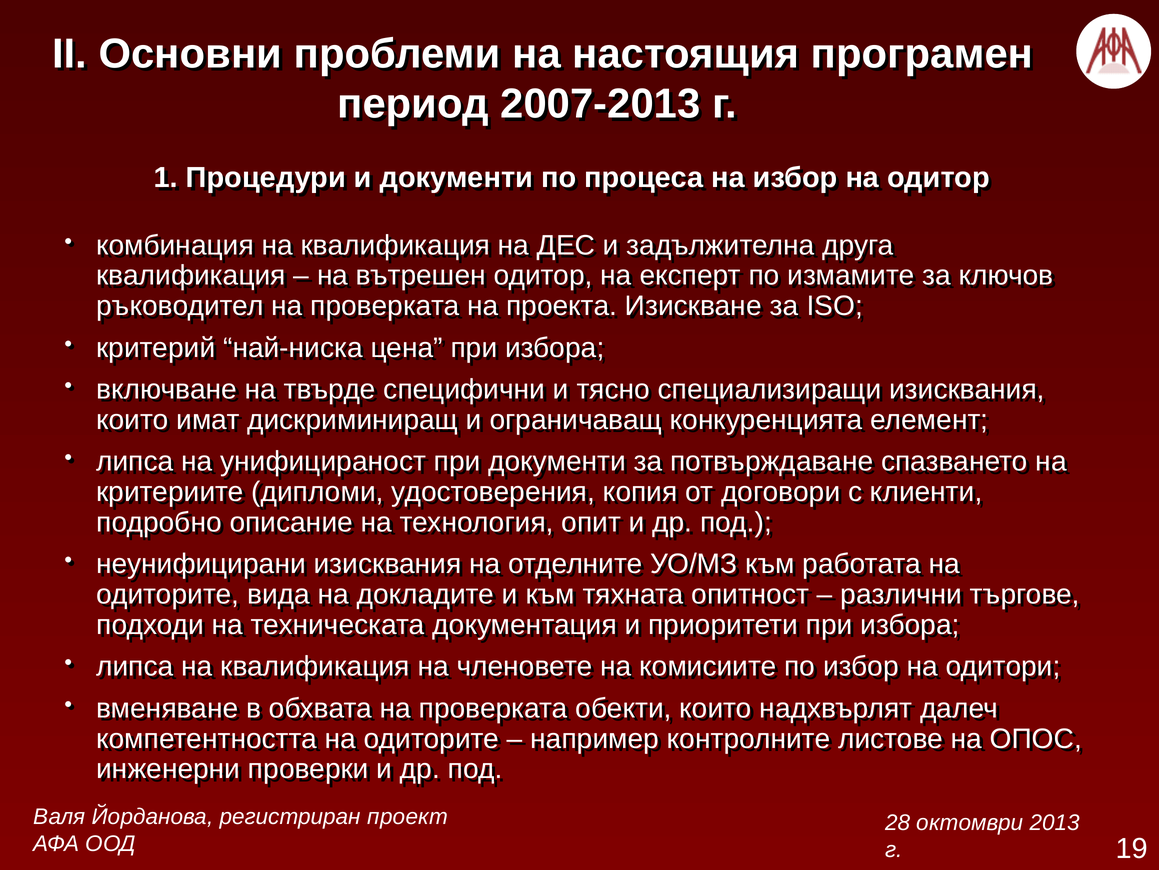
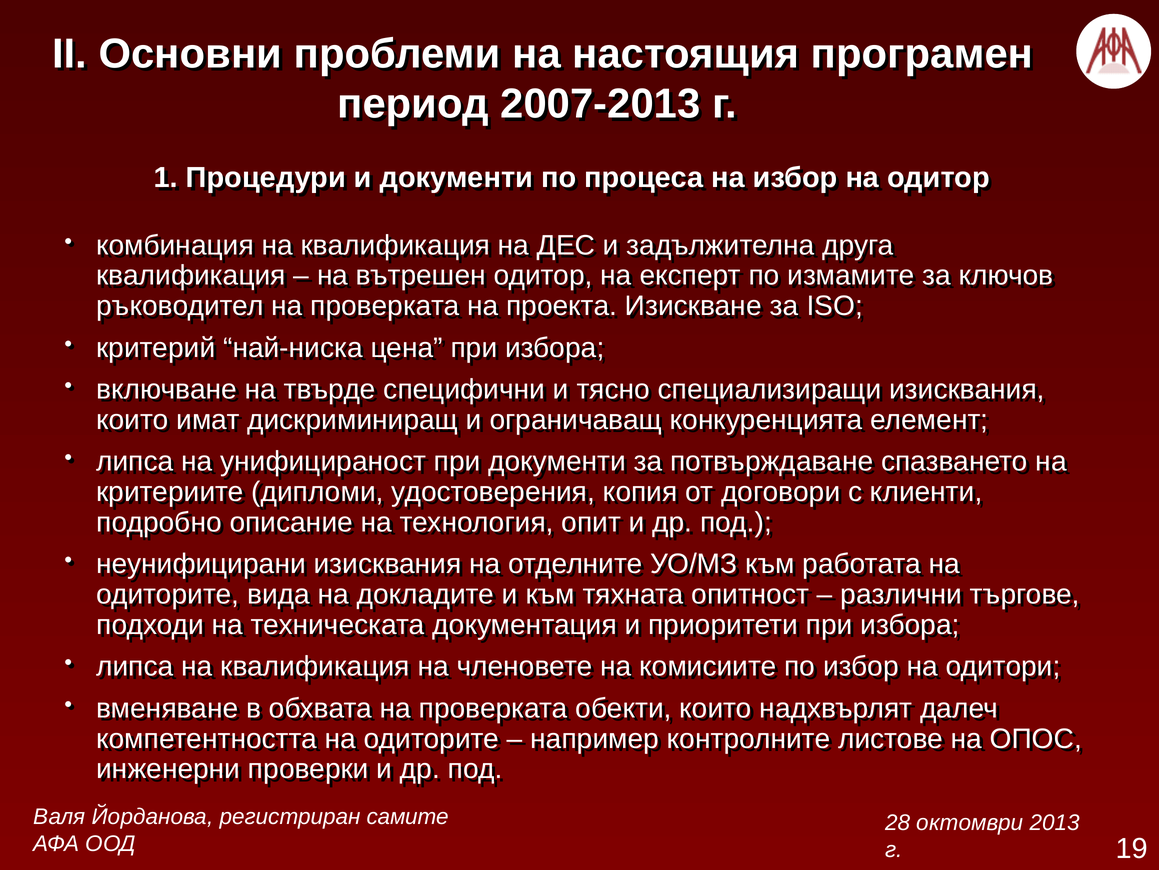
проект: проект -> самите
